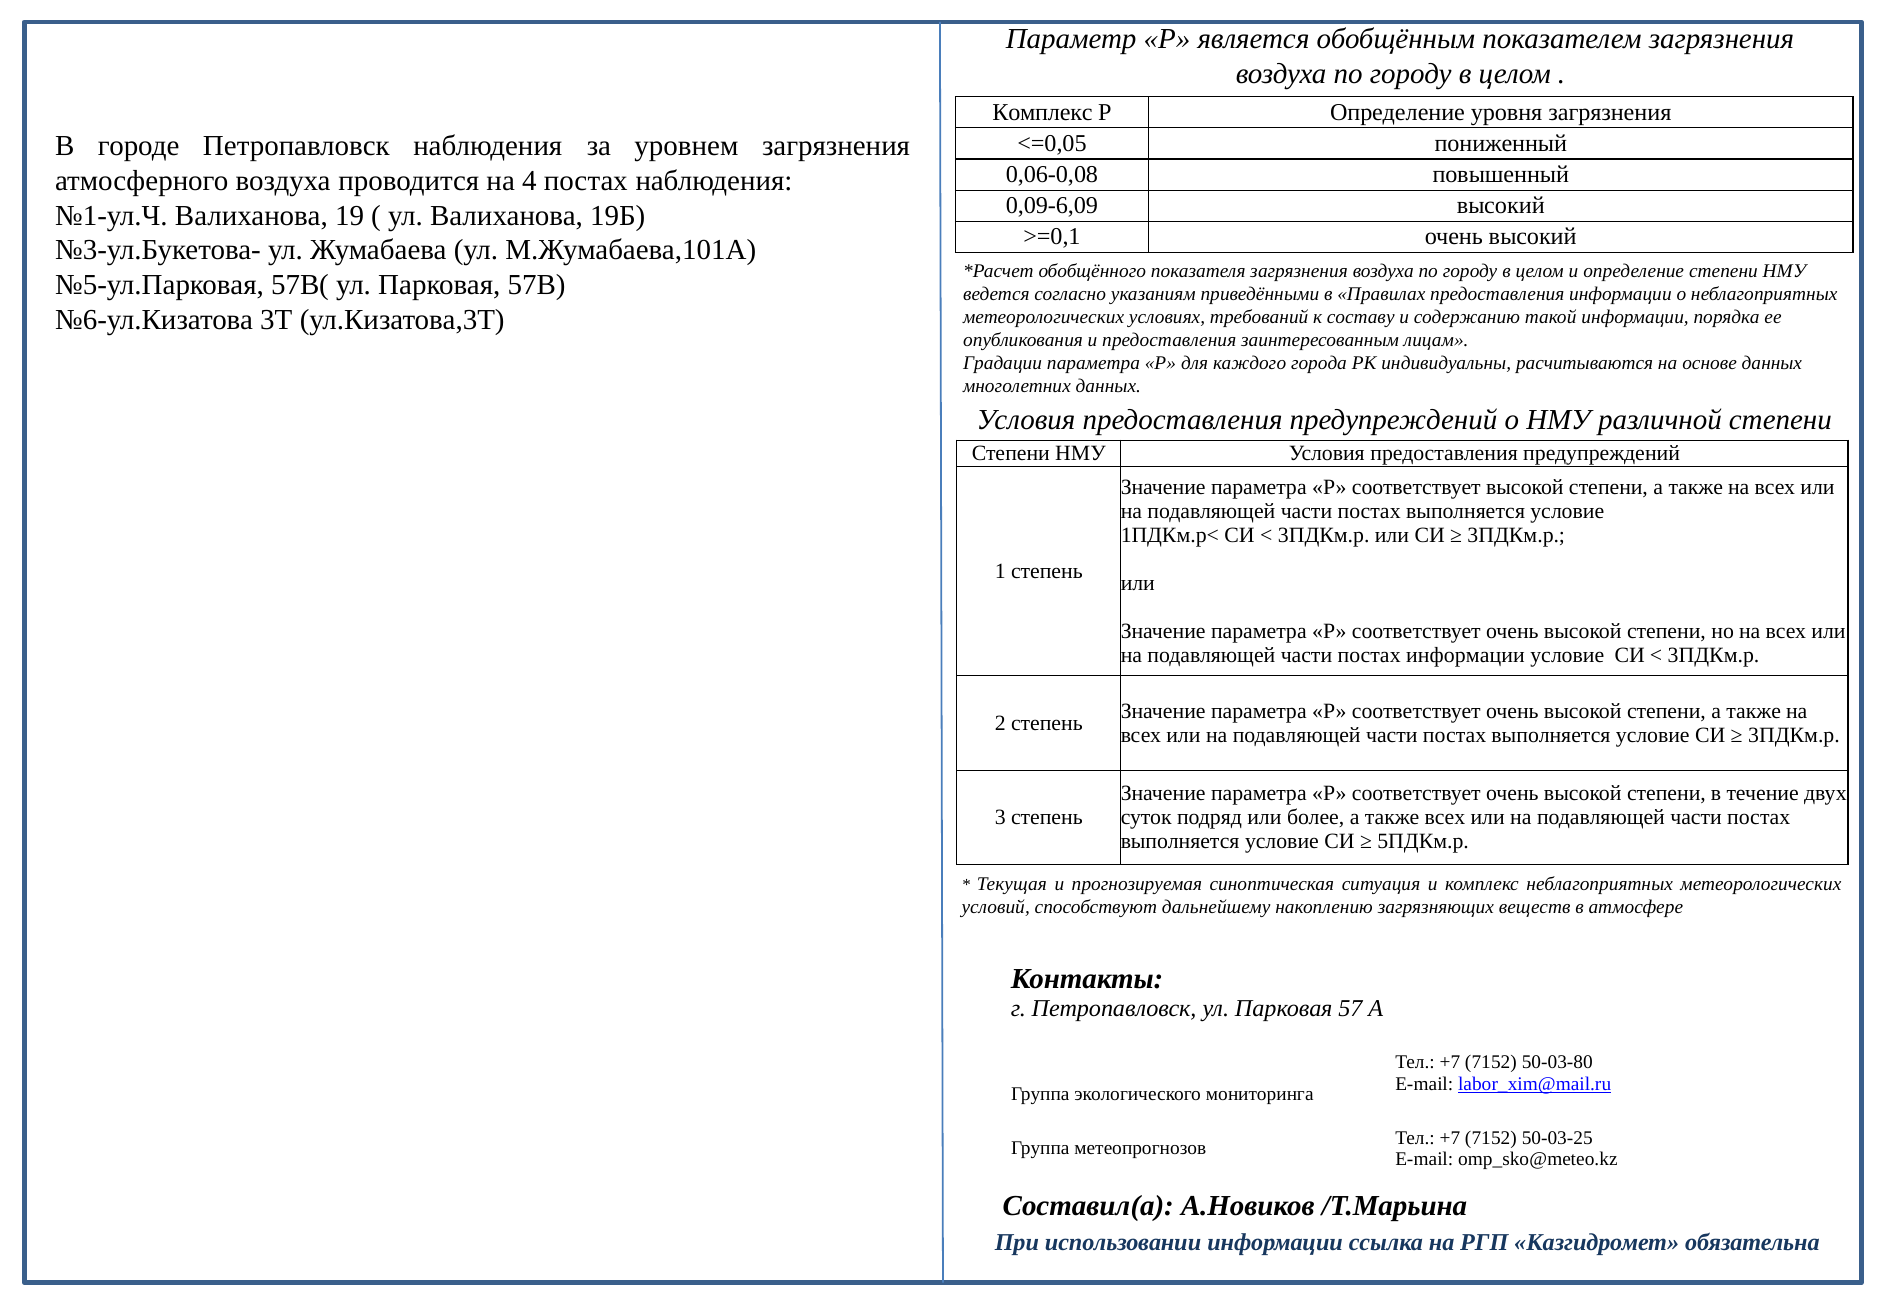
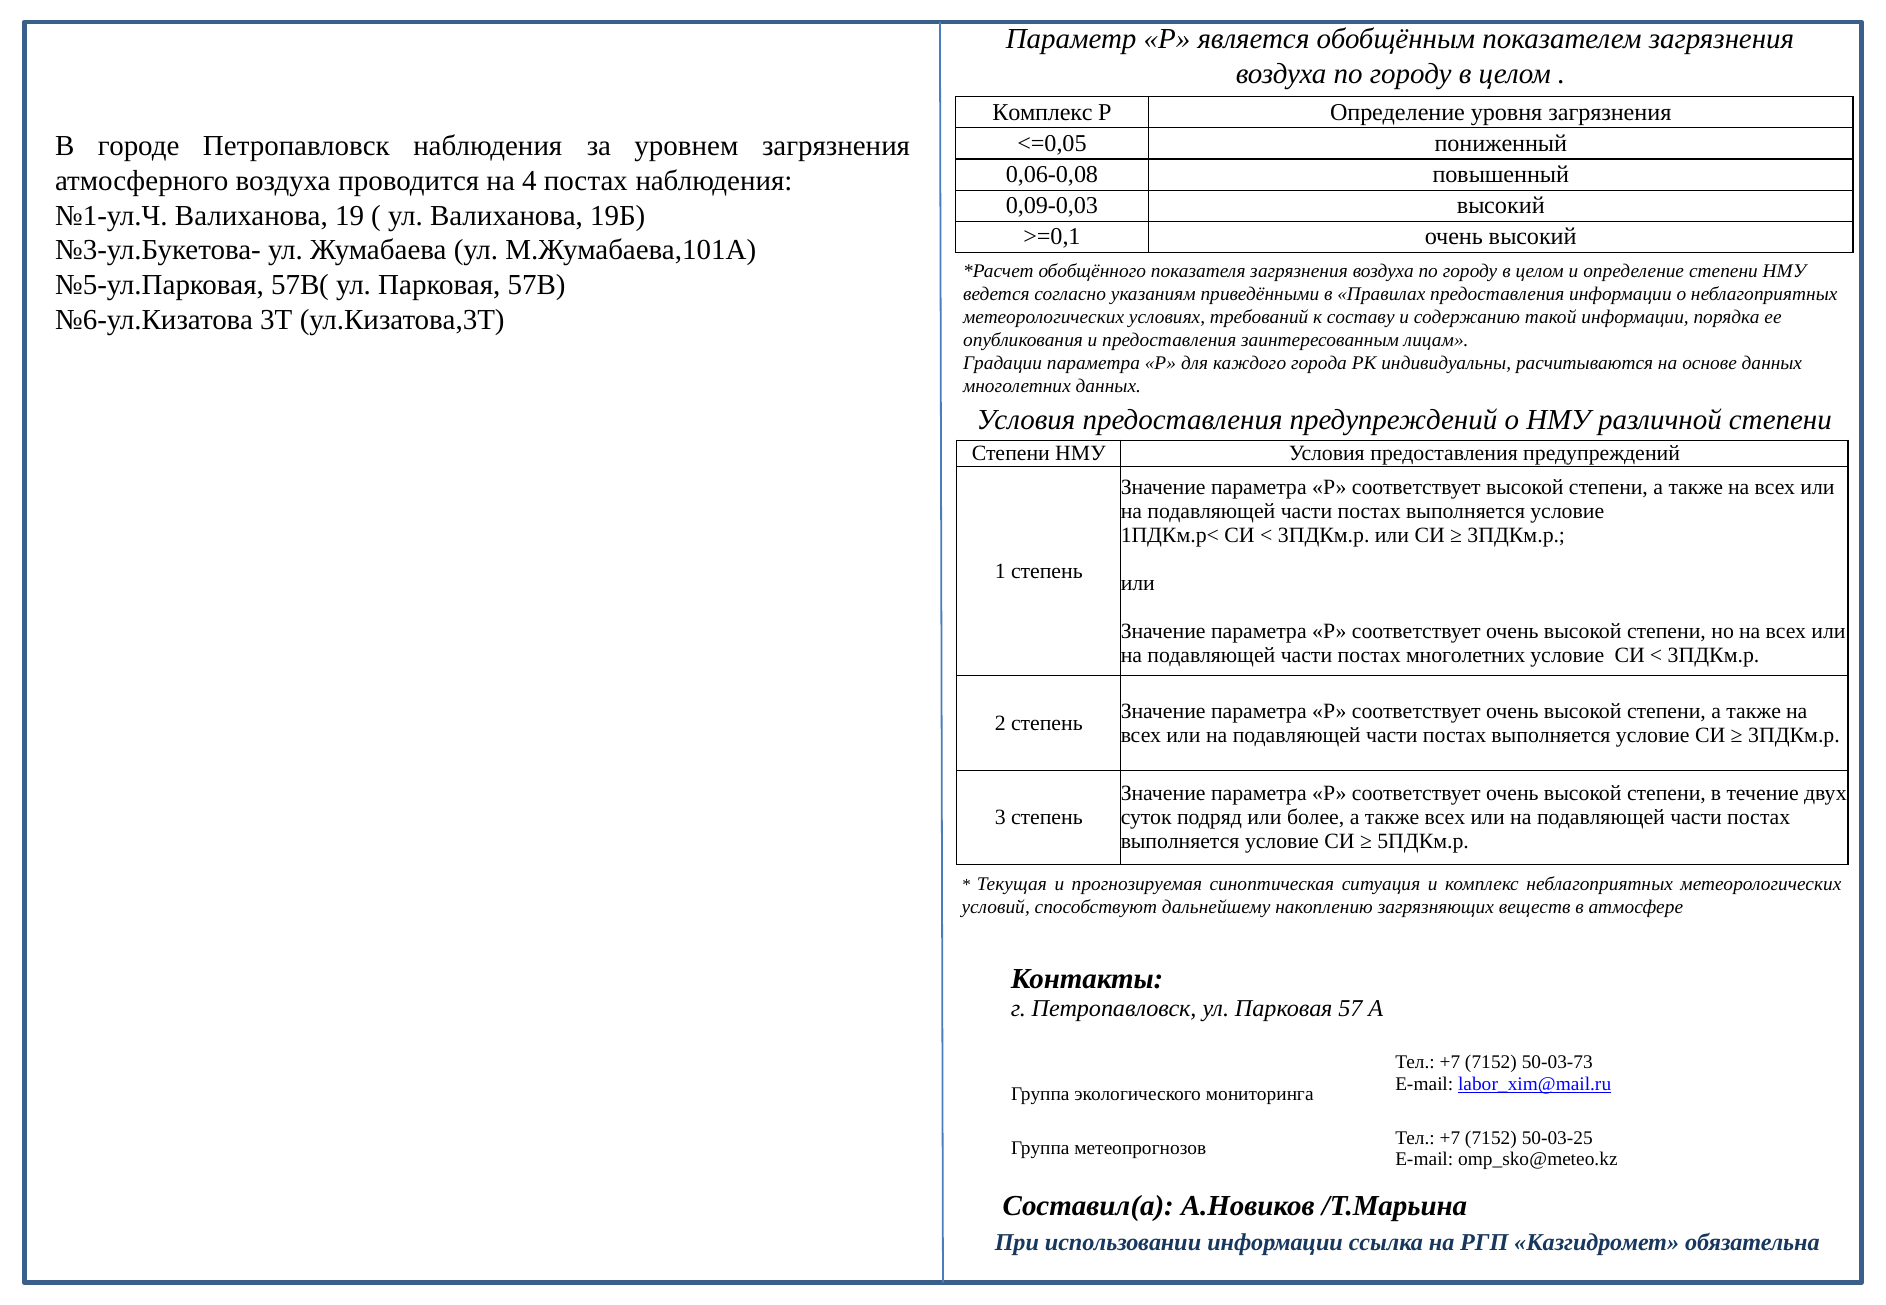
0,09-6,09: 0,09-6,09 -> 0,09-0,03
постах информации: информации -> многолетних
50-03-80: 50-03-80 -> 50-03-73
